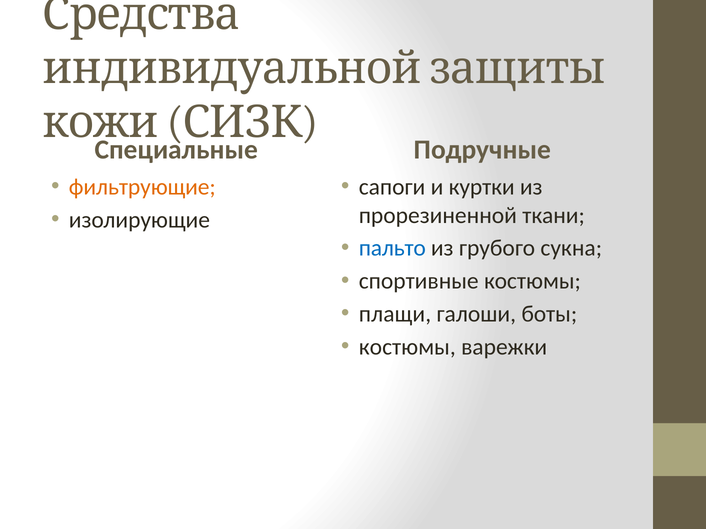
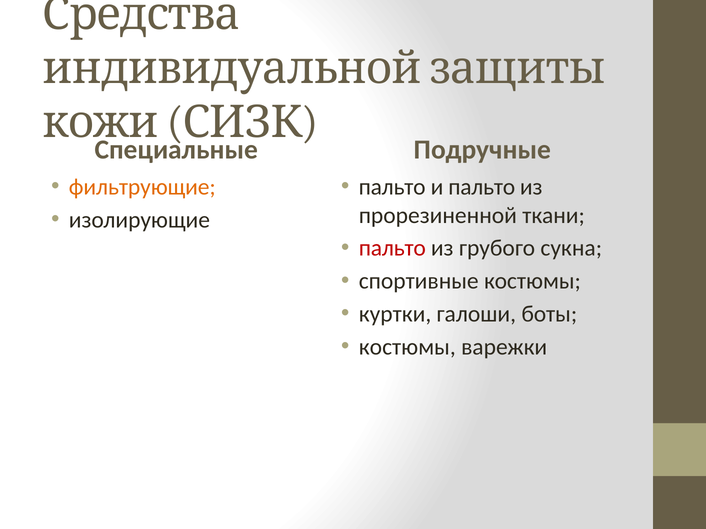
сапоги at (392, 187): сапоги -> пальто
и куртки: куртки -> пальто
пальто at (392, 248) colour: blue -> red
плащи: плащи -> куртки
